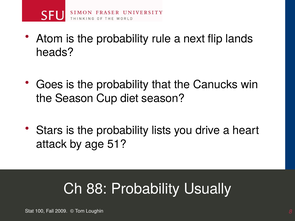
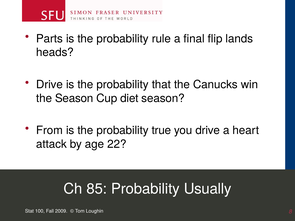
Atom: Atom -> Parts
next: next -> final
Goes at (50, 85): Goes -> Drive
Stars: Stars -> From
lists: lists -> true
51: 51 -> 22
88: 88 -> 85
